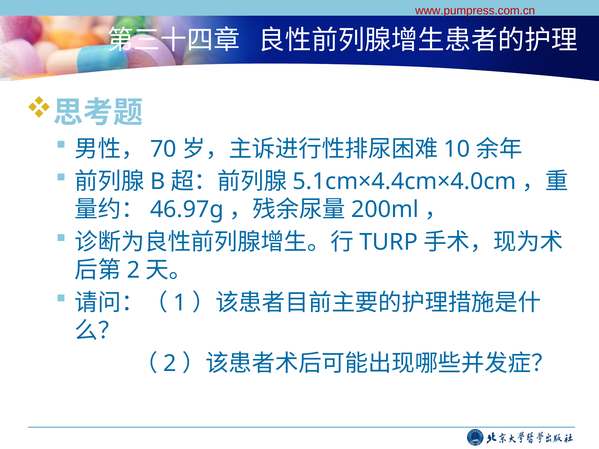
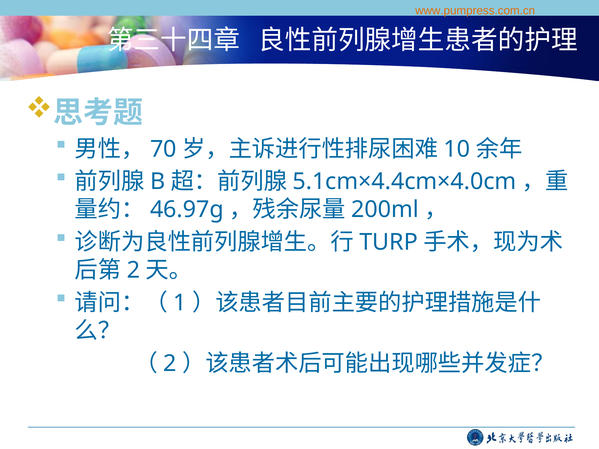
www.pumpress.com.cn colour: red -> orange
